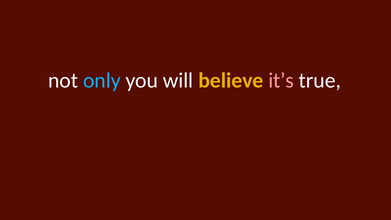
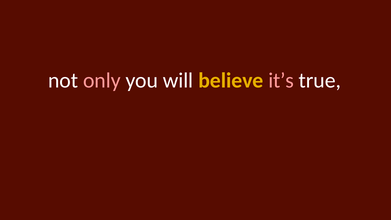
only colour: light blue -> pink
